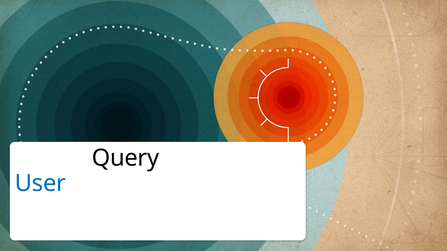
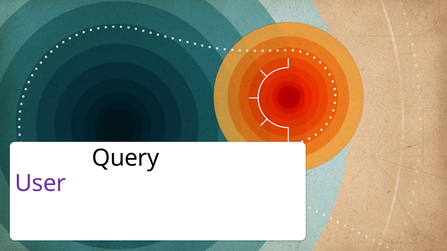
User colour: blue -> purple
